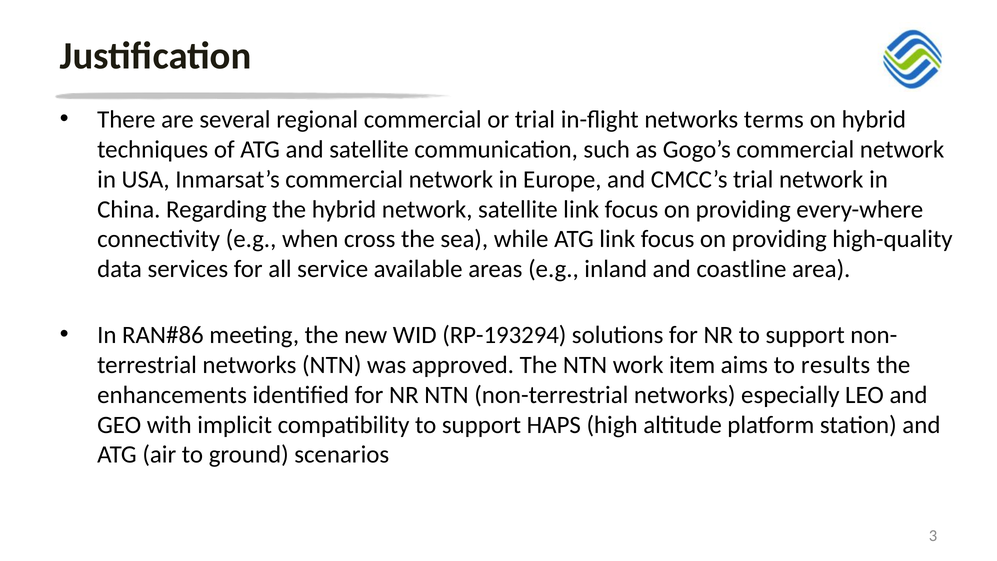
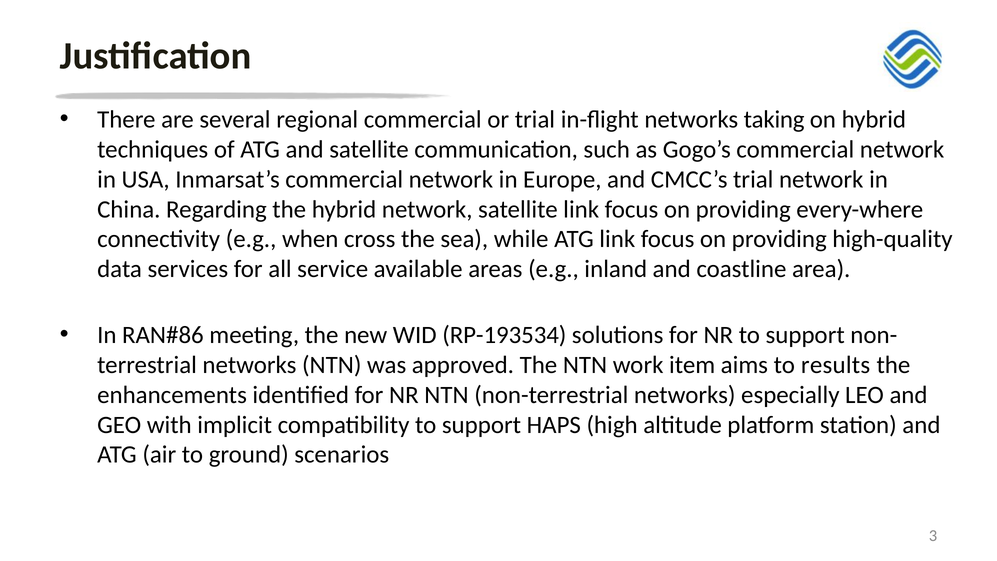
terms: terms -> taking
RP-193294: RP-193294 -> RP-193534
